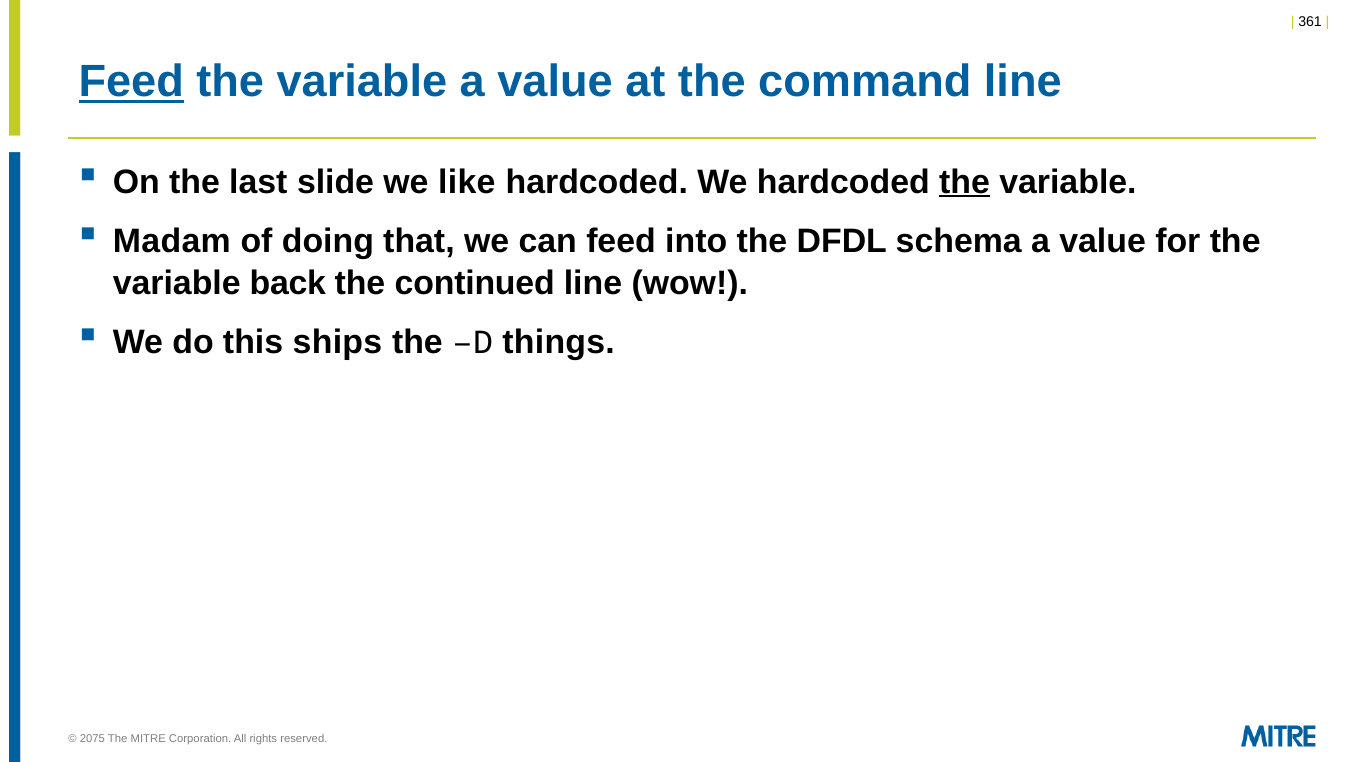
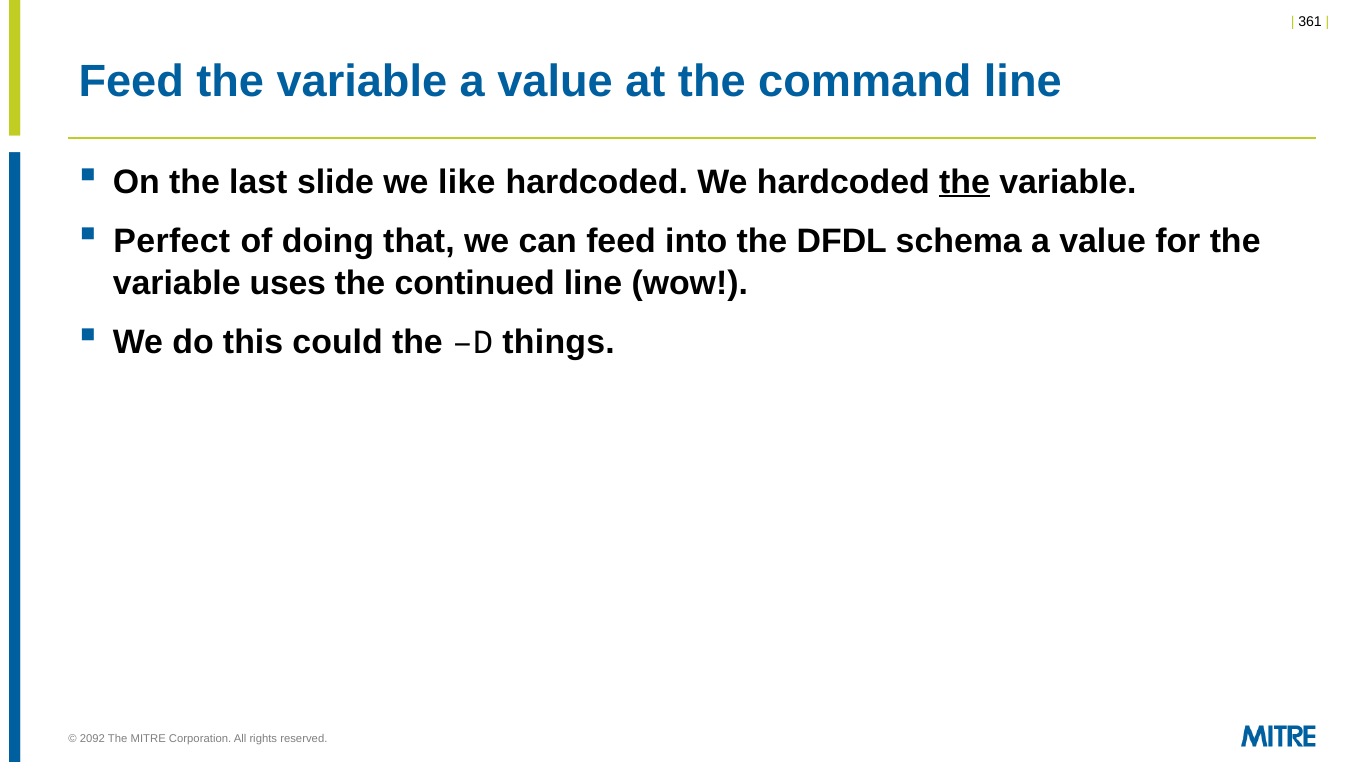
Feed at (131, 82) underline: present -> none
Madam: Madam -> Perfect
back: back -> uses
ships: ships -> could
2075: 2075 -> 2092
